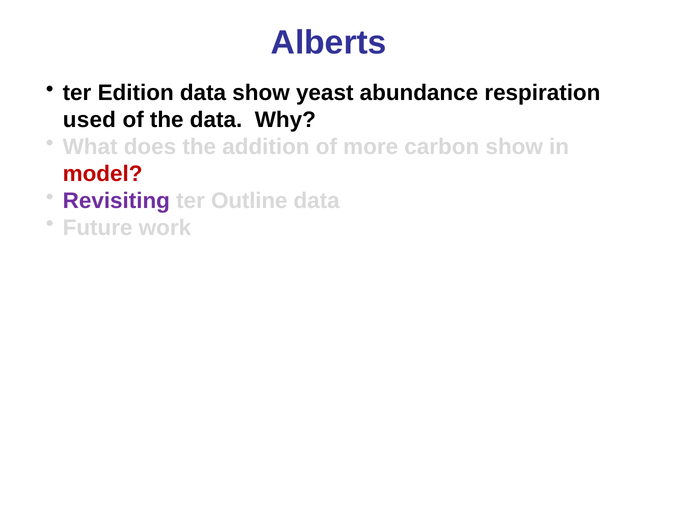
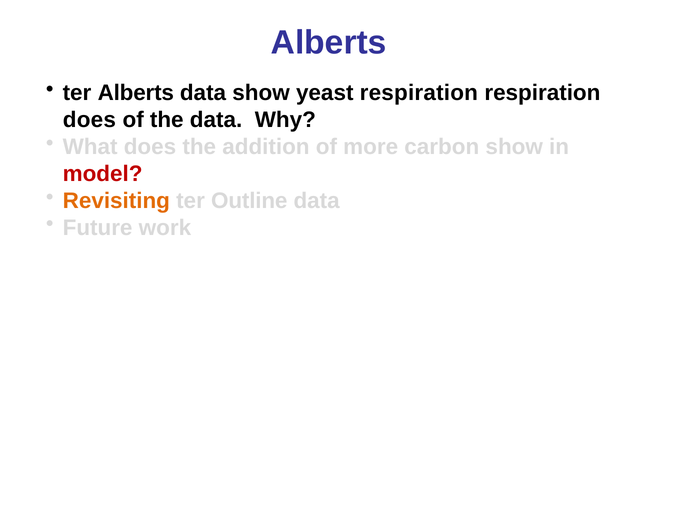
ter Edition: Edition -> Alberts
yeast abundance: abundance -> respiration
used at (89, 120): used -> does
Revisiting colour: purple -> orange
